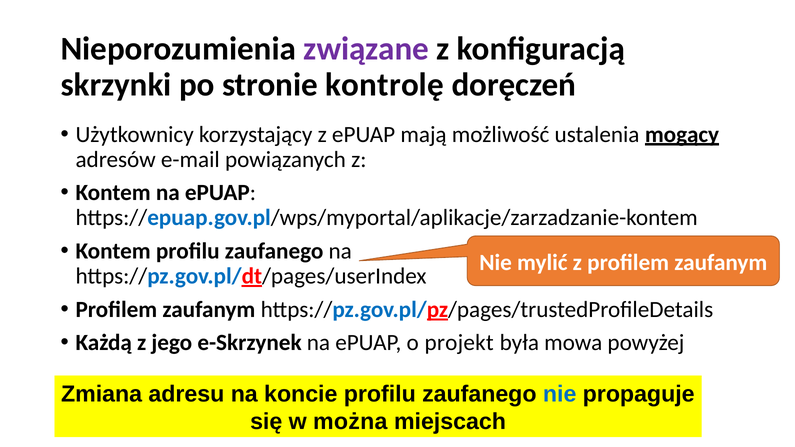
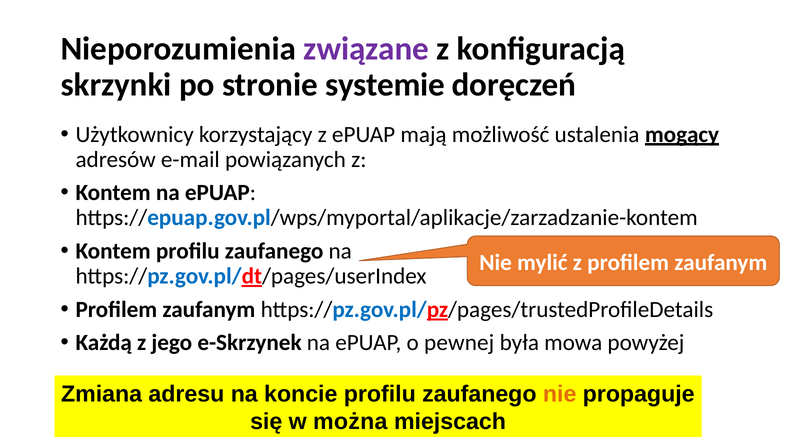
kontrolę: kontrolę -> systemie
projekt: projekt -> pewnej
nie at (560, 394) colour: blue -> orange
